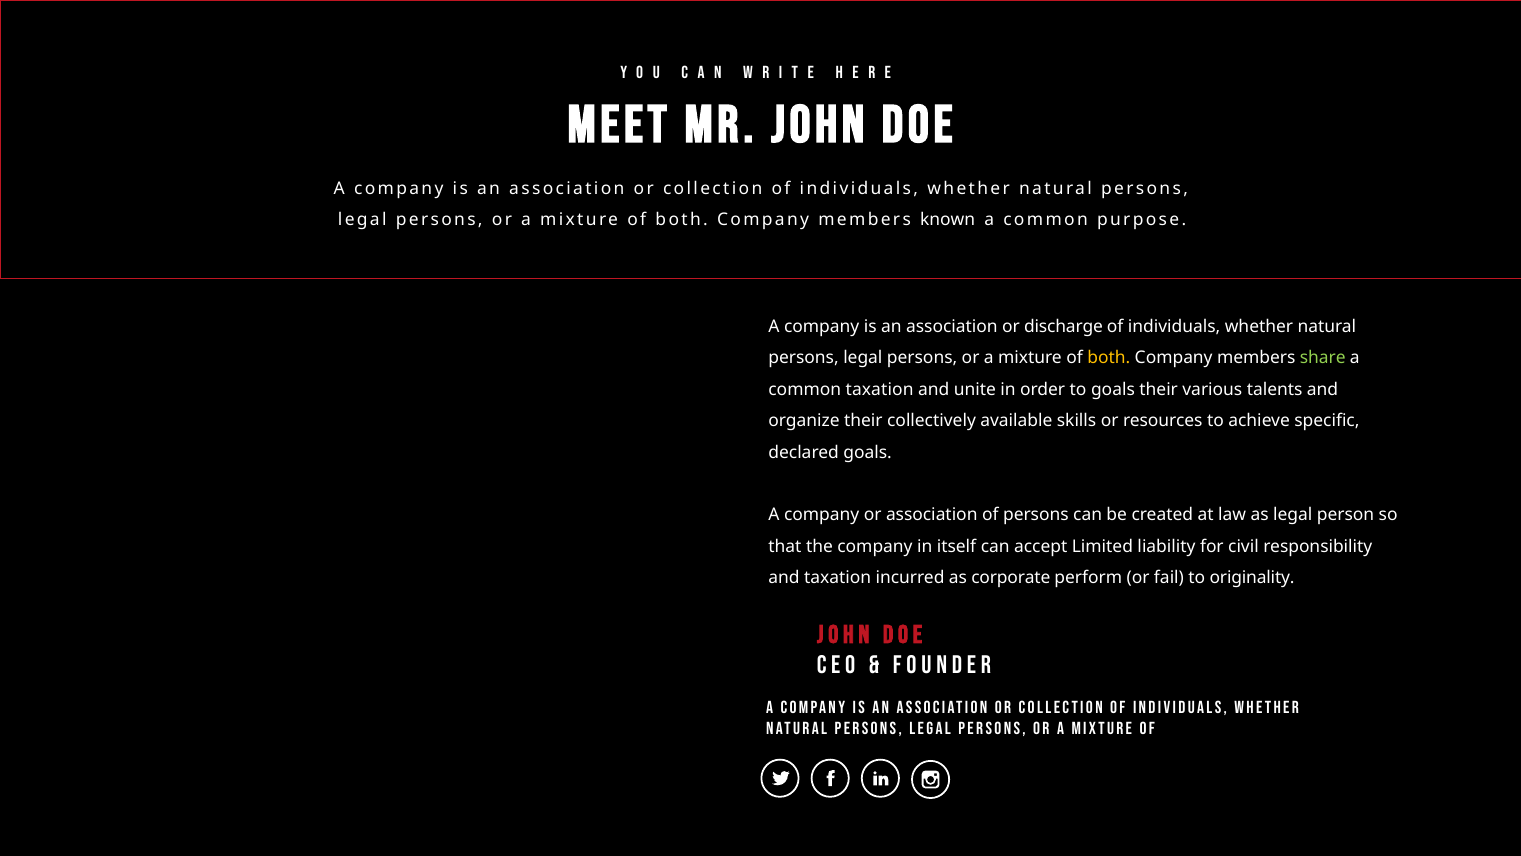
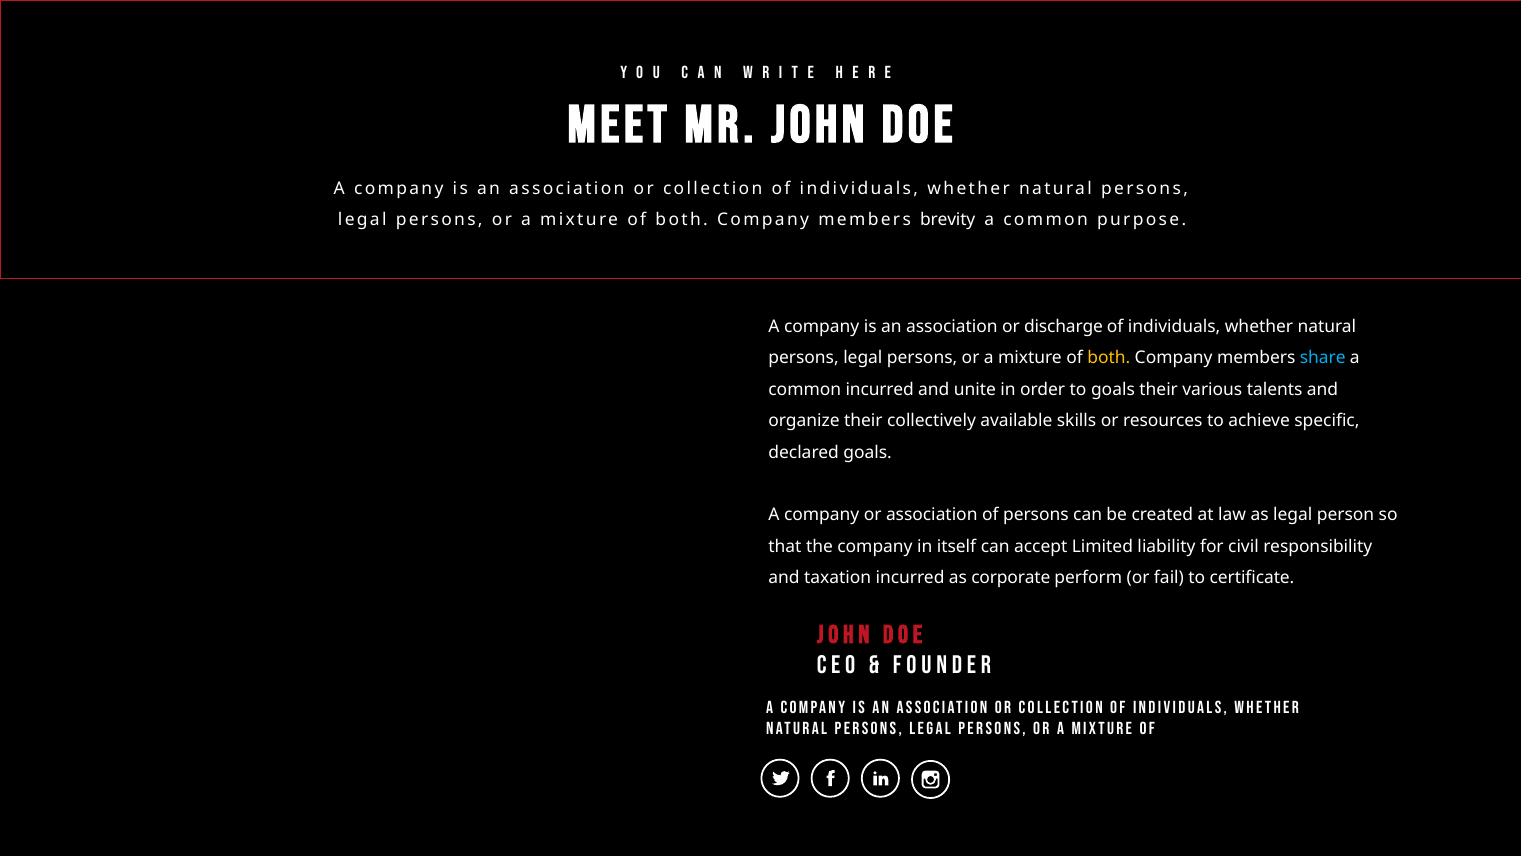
known: known -> brevity
share colour: light green -> light blue
common taxation: taxation -> incurred
originality: originality -> certificate
